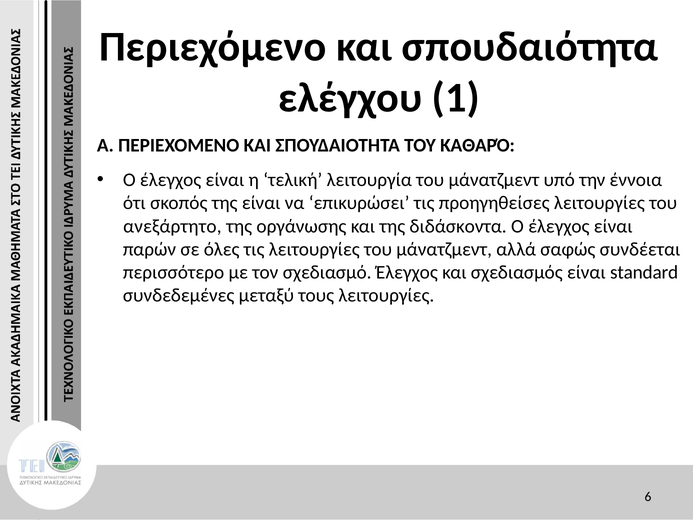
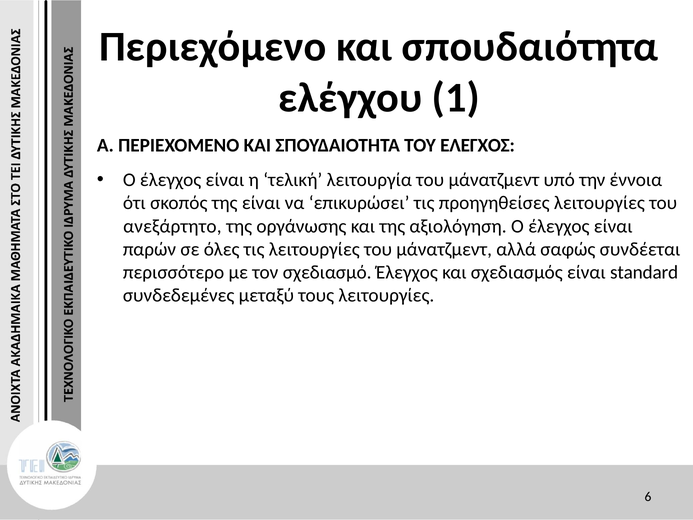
ΚΑΘΑΡΌ: ΚΑΘΑΡΌ -> ΕΛΕΓΧΟΣ
διδάσκοντα: διδάσκοντα -> αξιολόγηση
